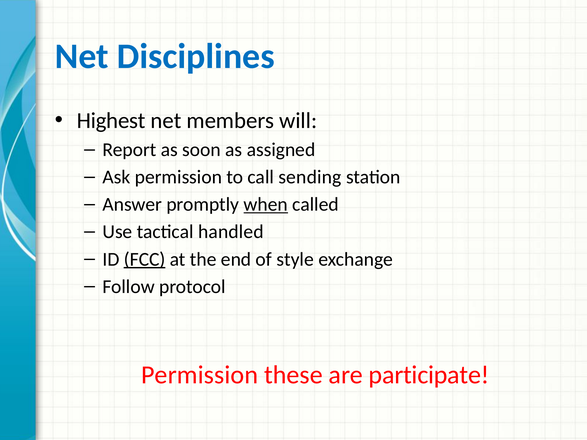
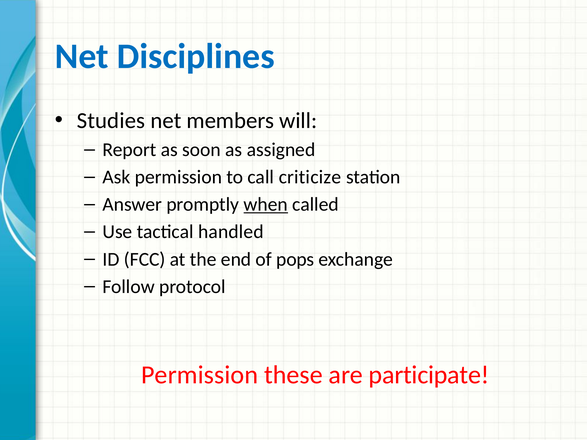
Highest: Highest -> Studies
sending: sending -> criticize
FCC underline: present -> none
style: style -> pops
